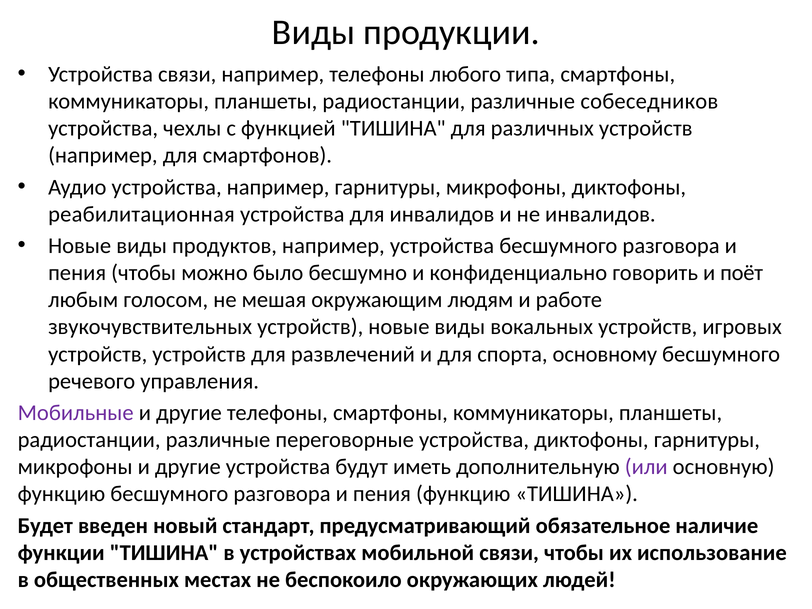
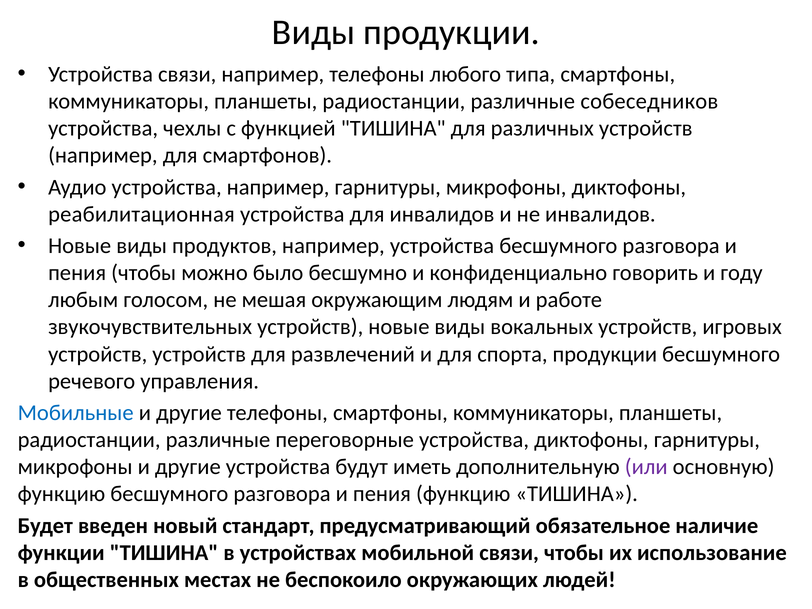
поёт: поёт -> году
спорта основному: основному -> продукции
Мобильные colour: purple -> blue
